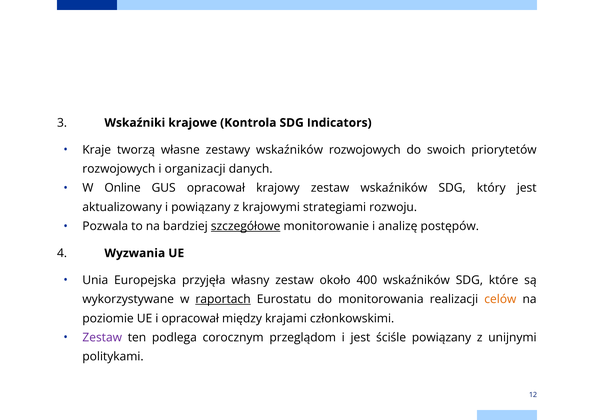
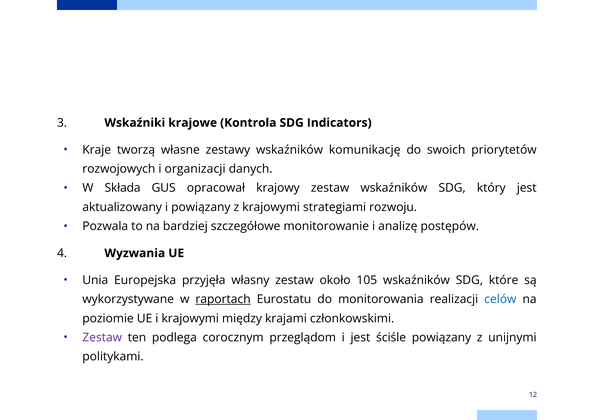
wskaźników rozwojowych: rozwojowych -> komunikację
Online: Online -> Składa
szczegółowe underline: present -> none
400: 400 -> 105
celów colour: orange -> blue
i opracował: opracował -> krajowymi
